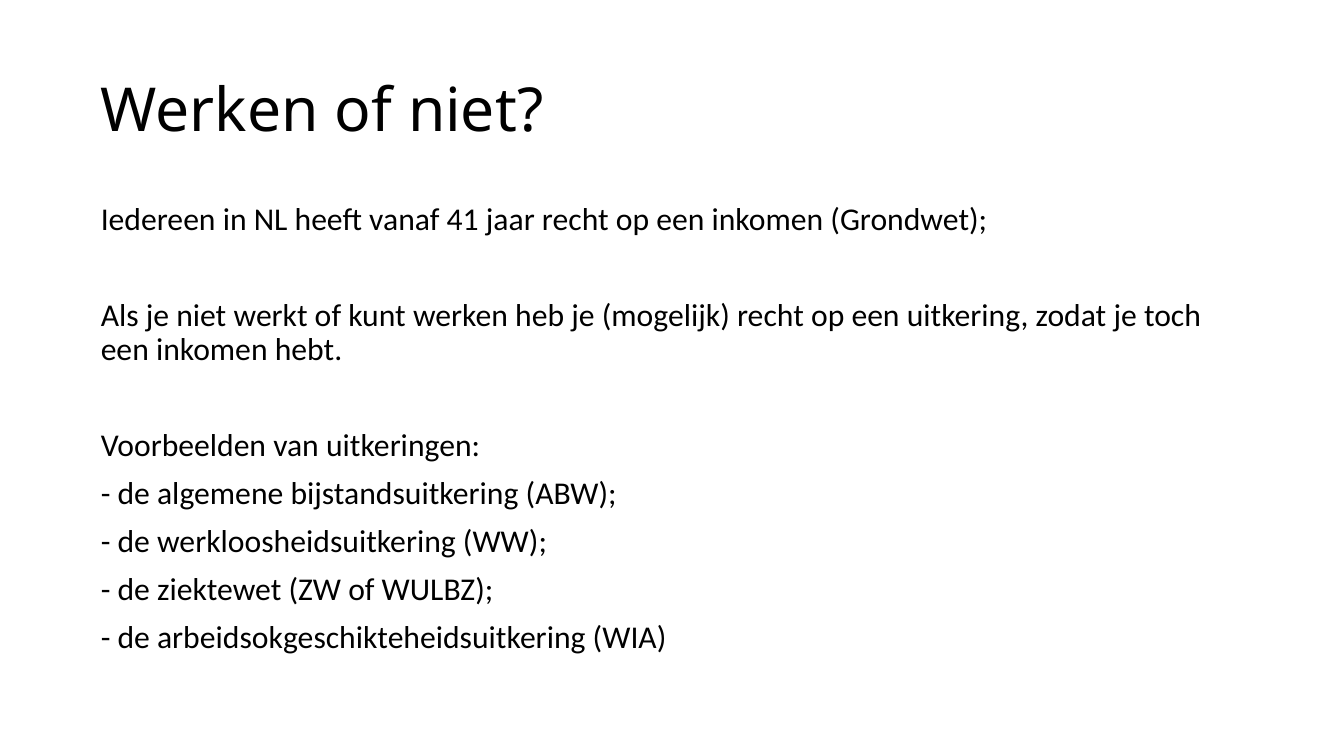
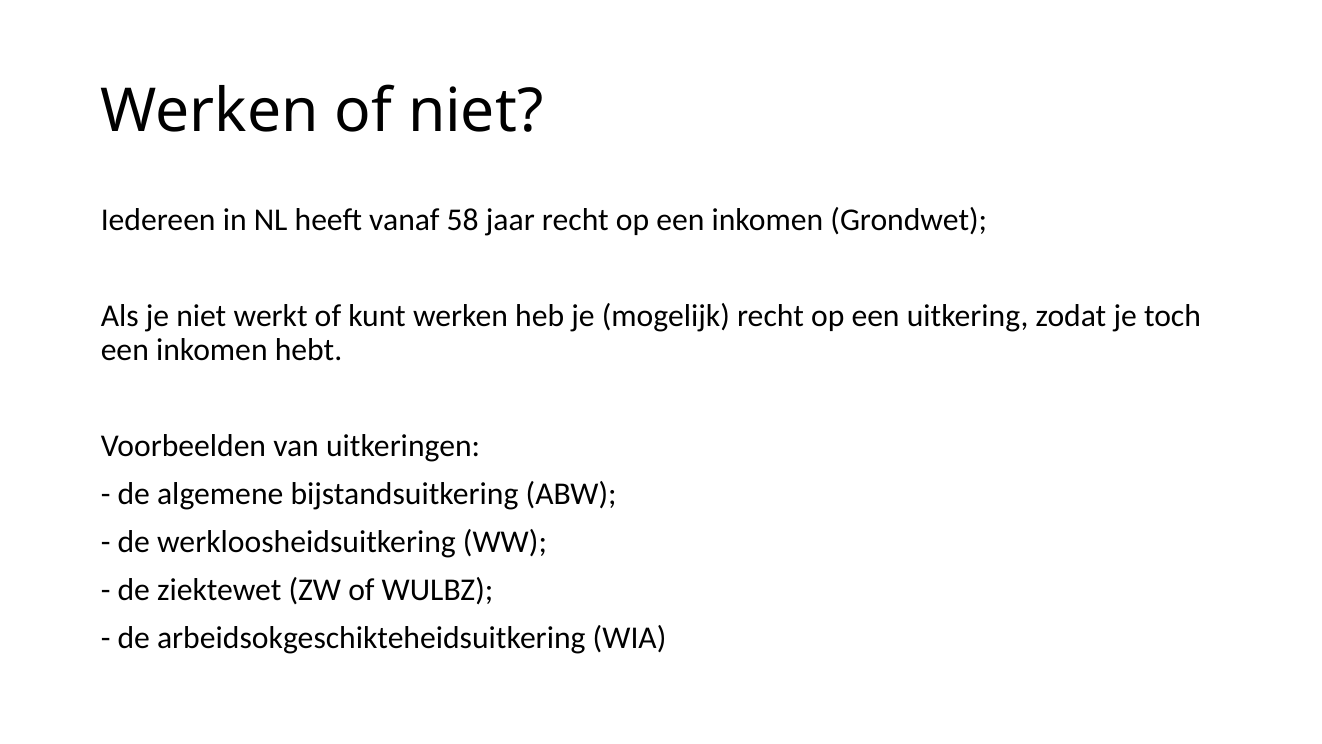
41: 41 -> 58
